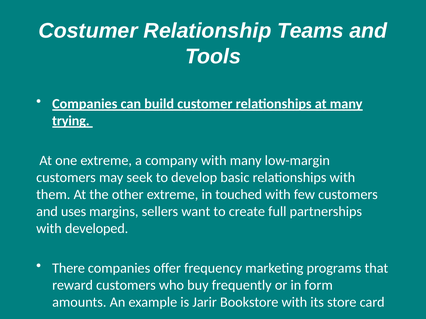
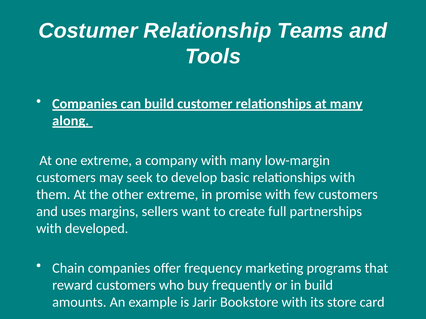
trying: trying -> along
touched: touched -> promise
There: There -> Chain
in form: form -> build
